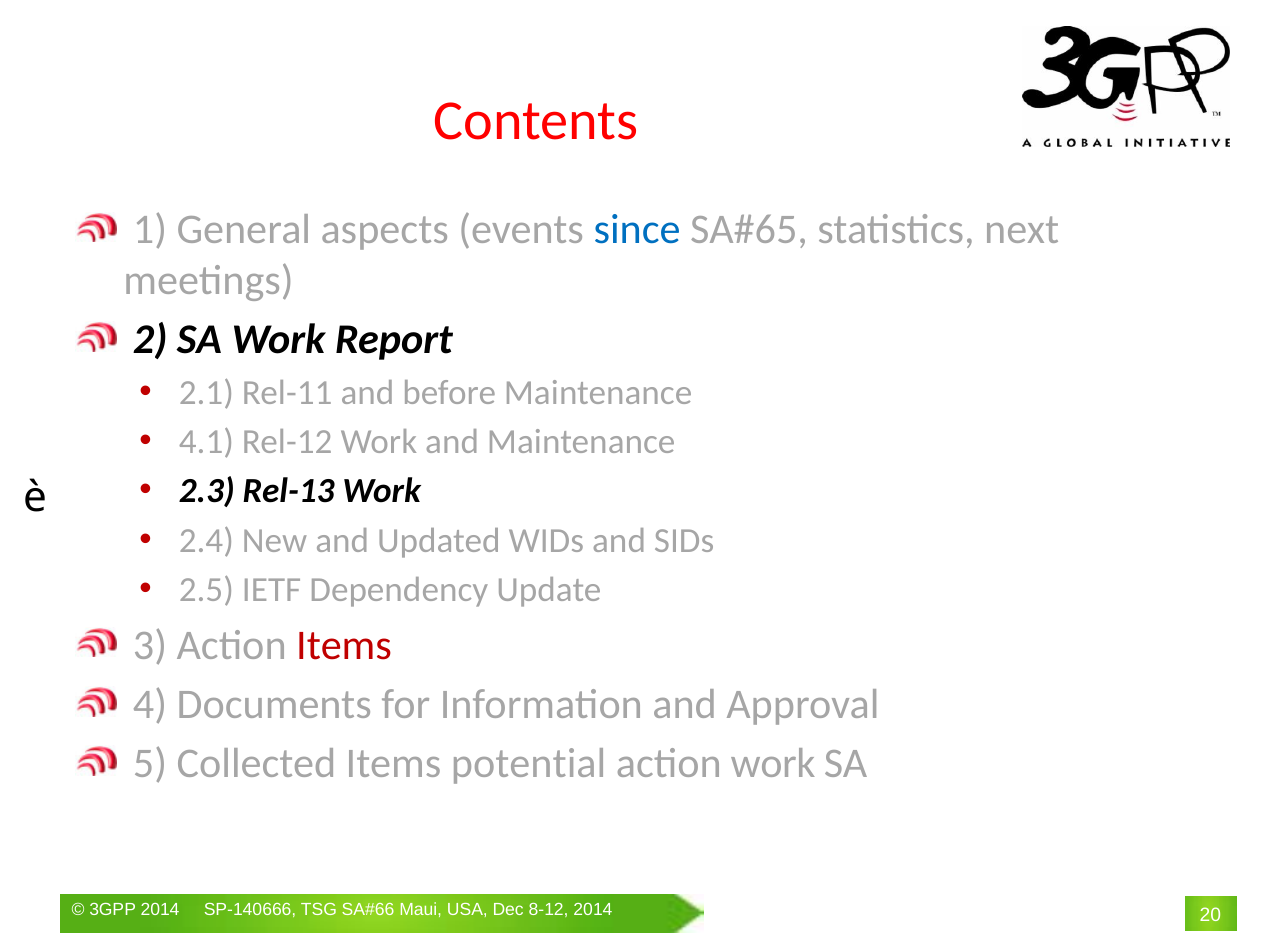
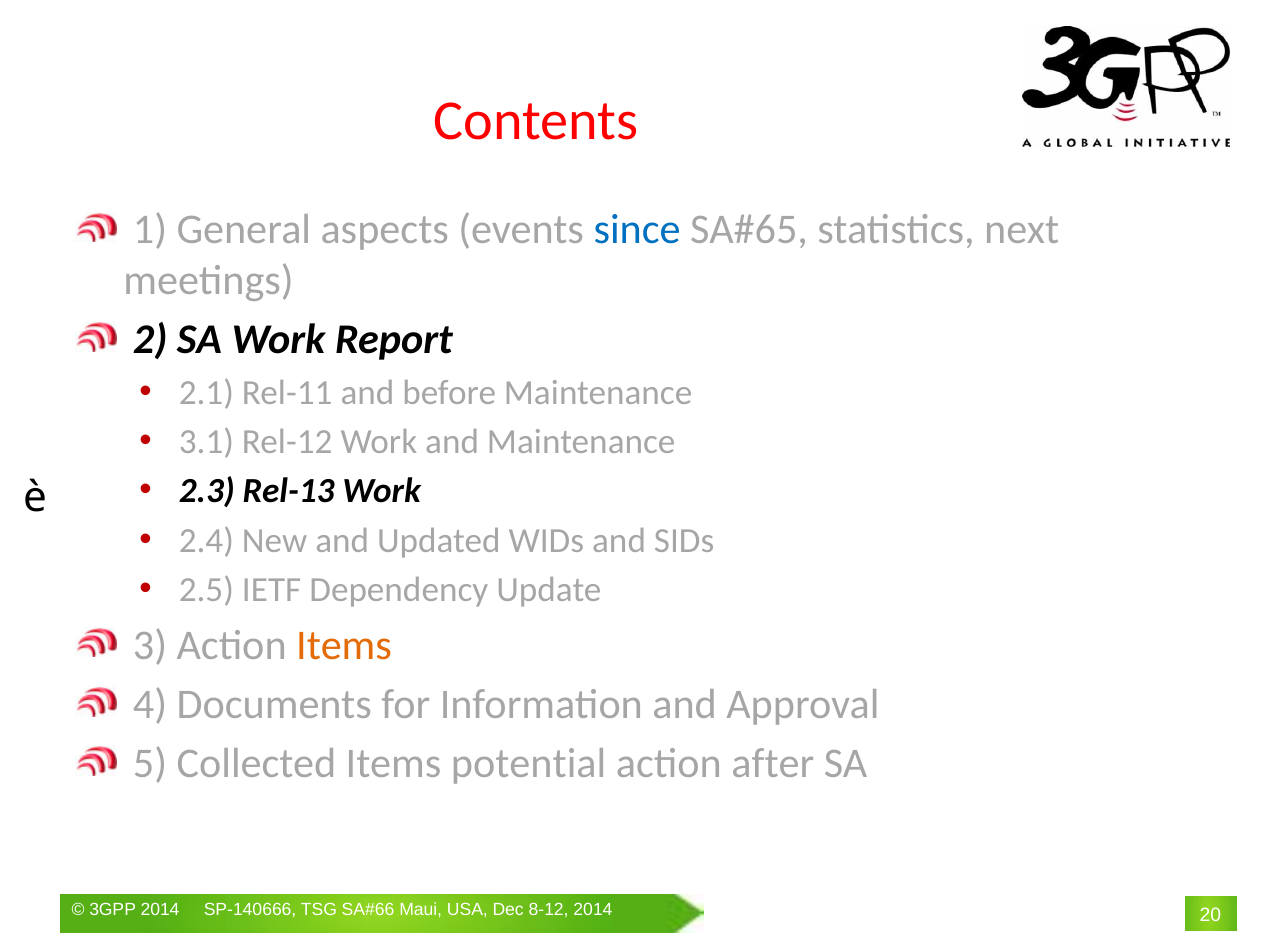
4.1: 4.1 -> 3.1
Items at (344, 645) colour: red -> orange
action work: work -> after
